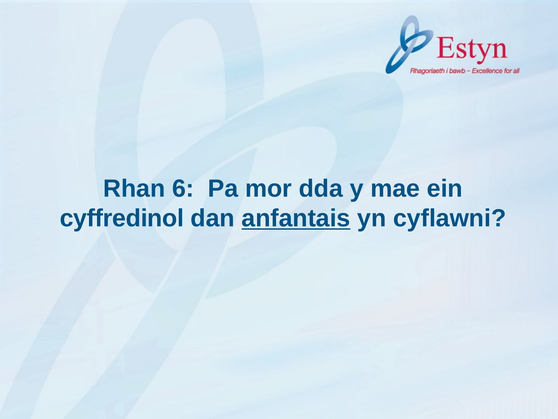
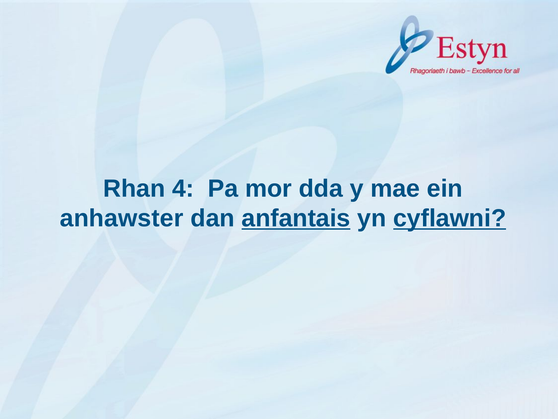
6: 6 -> 4
cyffredinol: cyffredinol -> anhawster
cyflawni underline: none -> present
